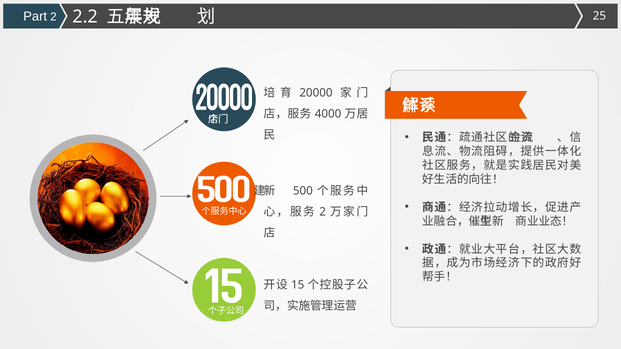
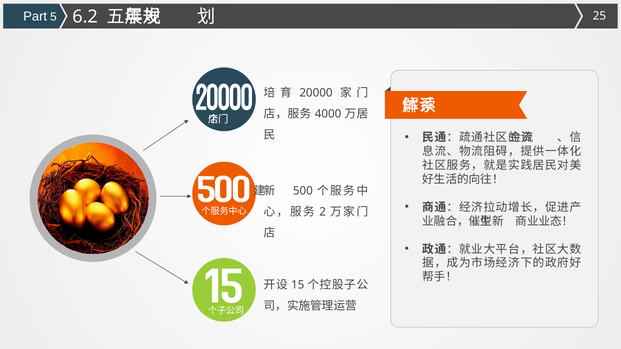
Part 2: 2 -> 5
2.2: 2.2 -> 6.2
